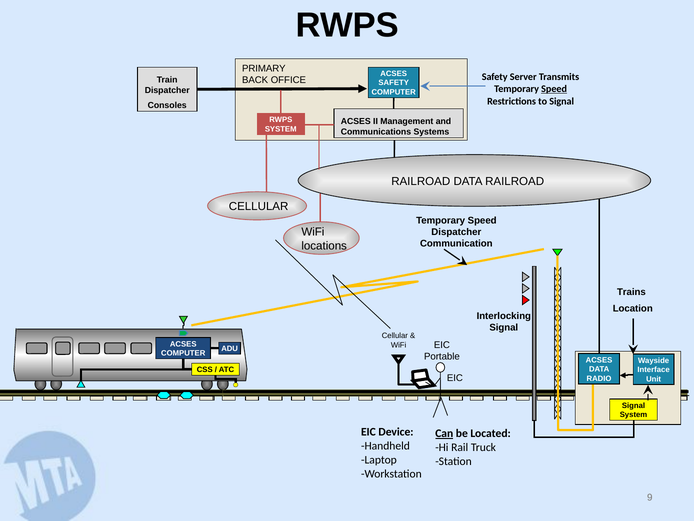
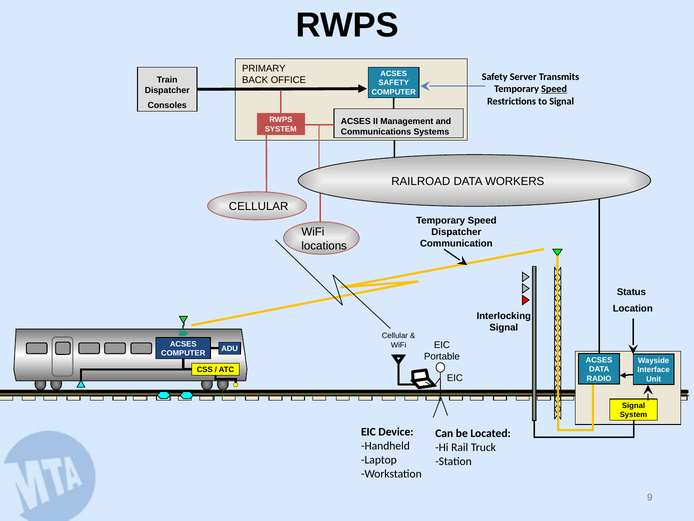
DATA RAILROAD: RAILROAD -> WORKERS
Trains: Trains -> Status
Can underline: present -> none
